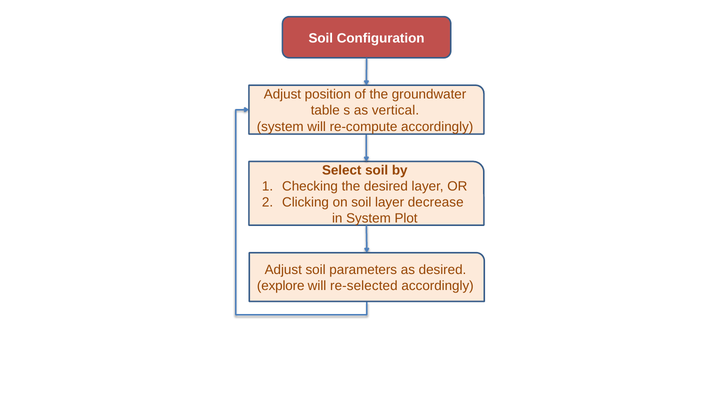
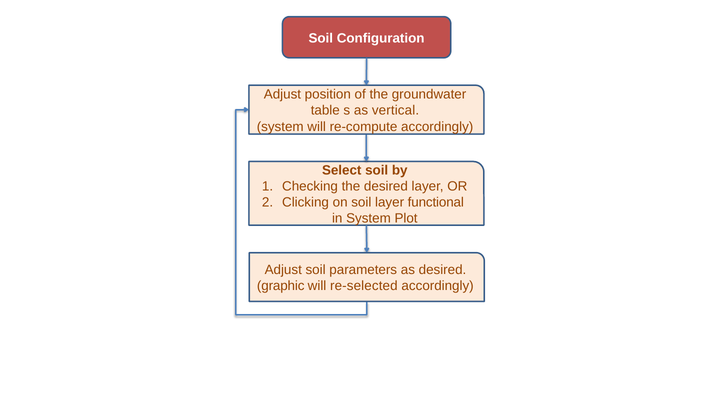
decrease: decrease -> functional
explore: explore -> graphic
